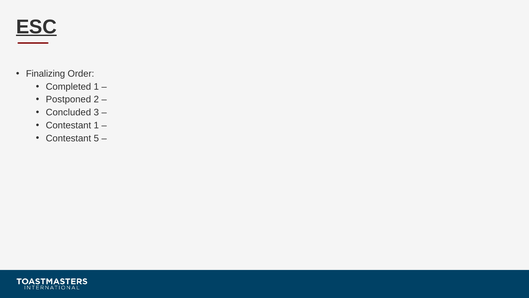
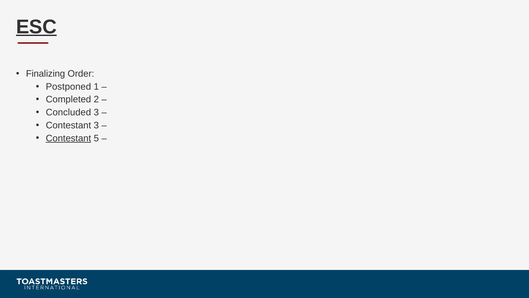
Completed: Completed -> Postponed
Postponed: Postponed -> Completed
Contestant 1: 1 -> 3
Contestant at (68, 138) underline: none -> present
